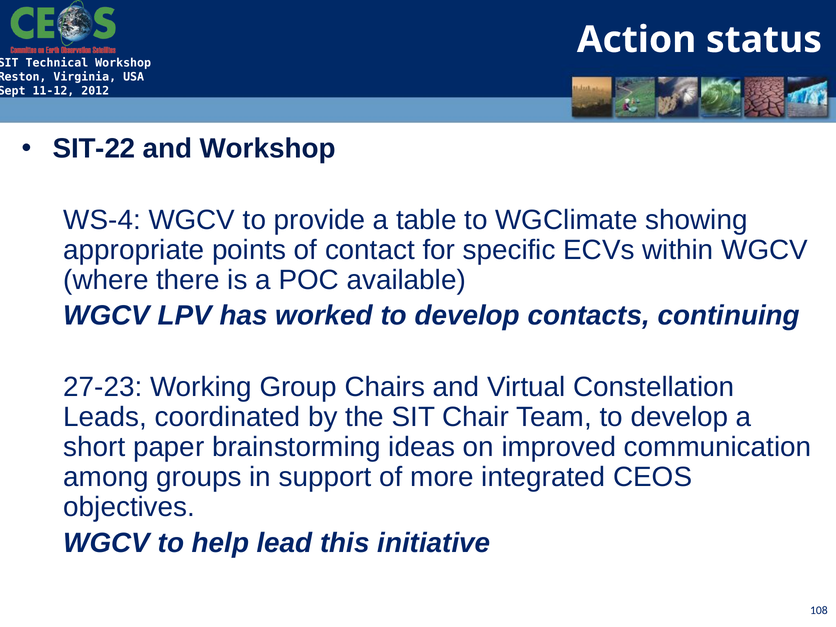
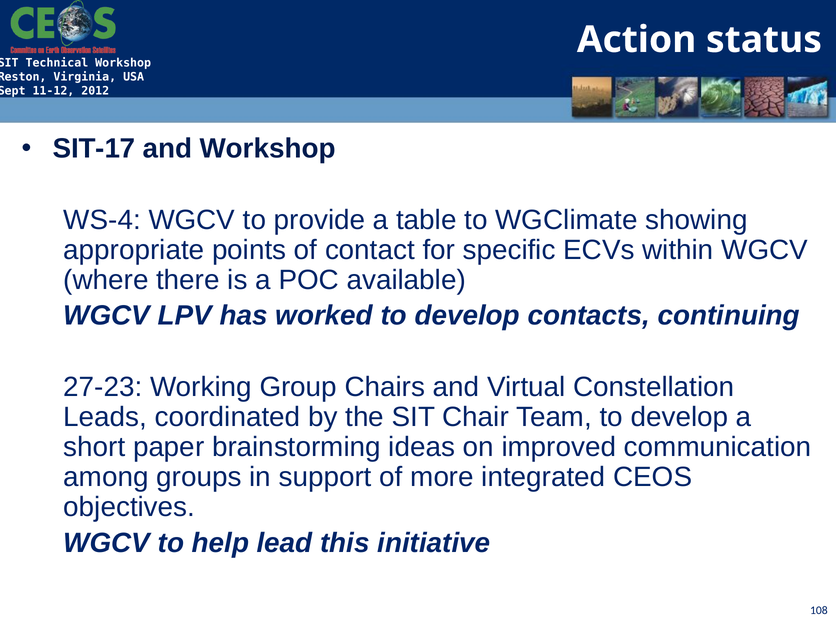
SIT-22: SIT-22 -> SIT-17
